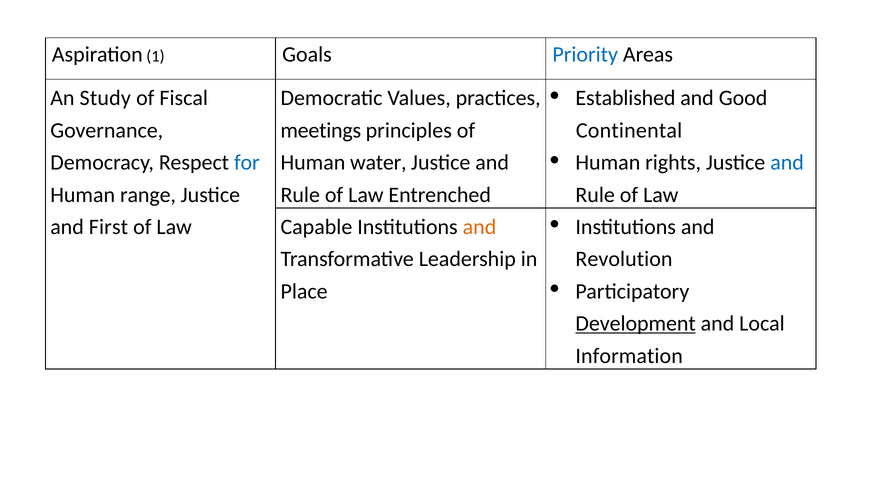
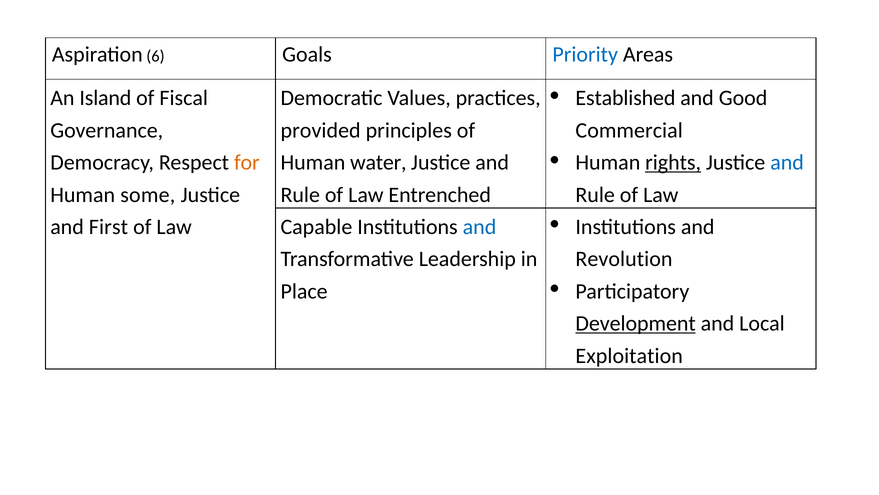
1: 1 -> 6
Study: Study -> Island
meetings: meetings -> provided
Continental: Continental -> Commercial
rights underline: none -> present
for colour: blue -> orange
range: range -> some
and at (480, 227) colour: orange -> blue
Information: Information -> Exploitation
